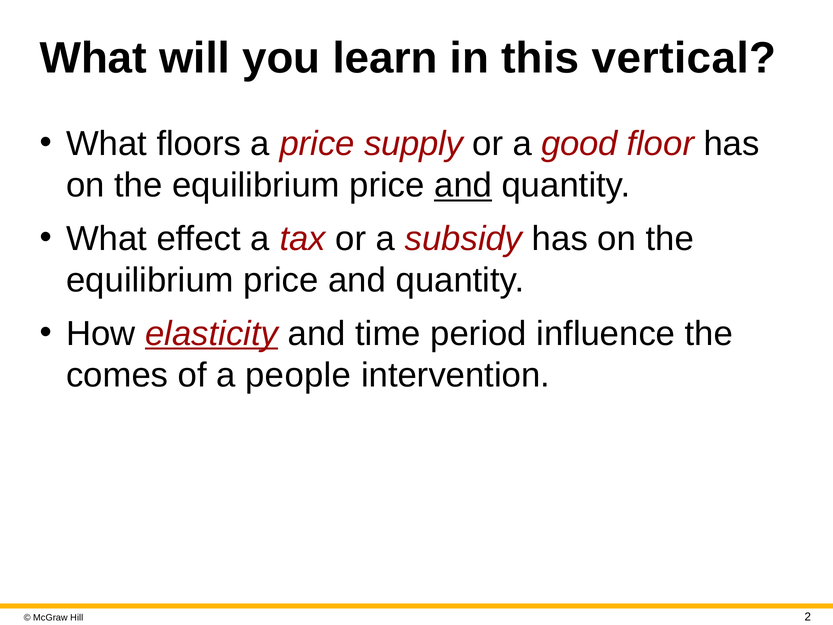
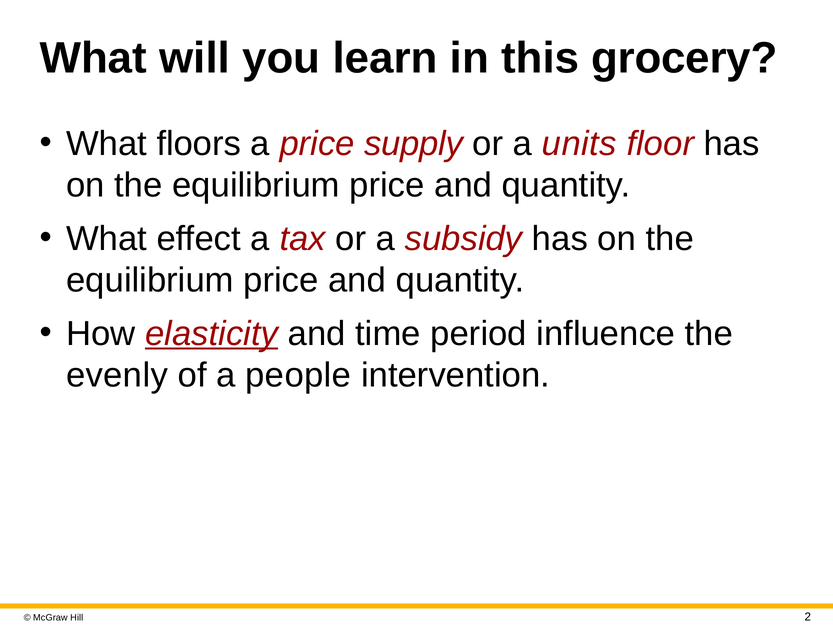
vertical: vertical -> grocery
good: good -> units
and at (463, 185) underline: present -> none
comes: comes -> evenly
